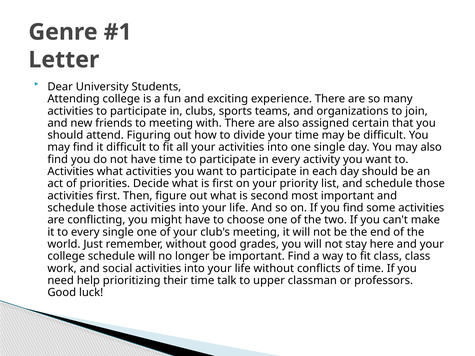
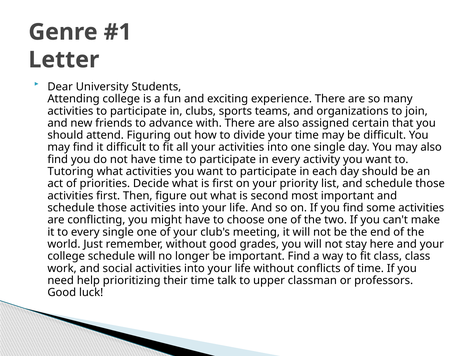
to meeting: meeting -> advance
Activities at (71, 172): Activities -> Tutoring
